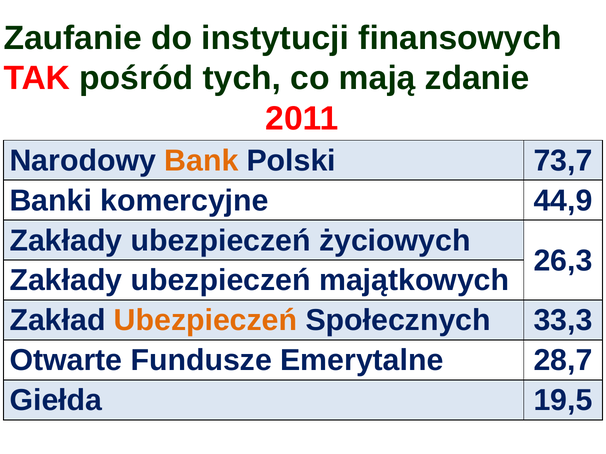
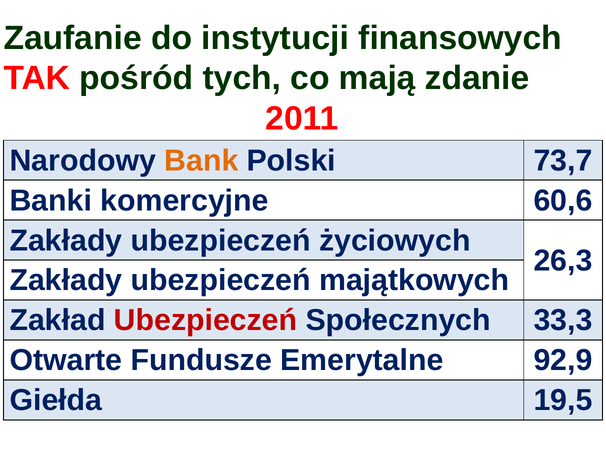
44,9: 44,9 -> 60,6
Ubezpieczeń at (206, 321) colour: orange -> red
28,7: 28,7 -> 92,9
